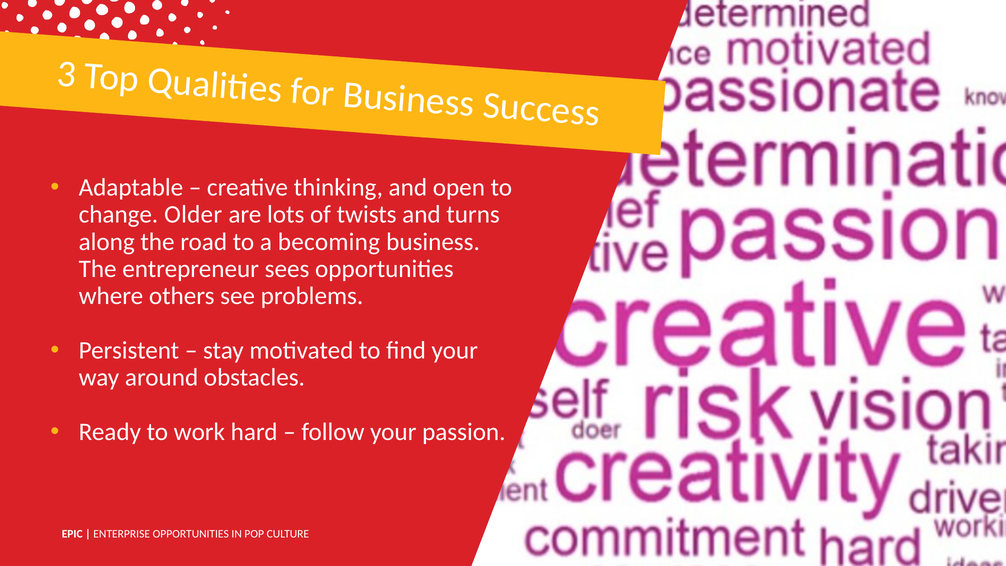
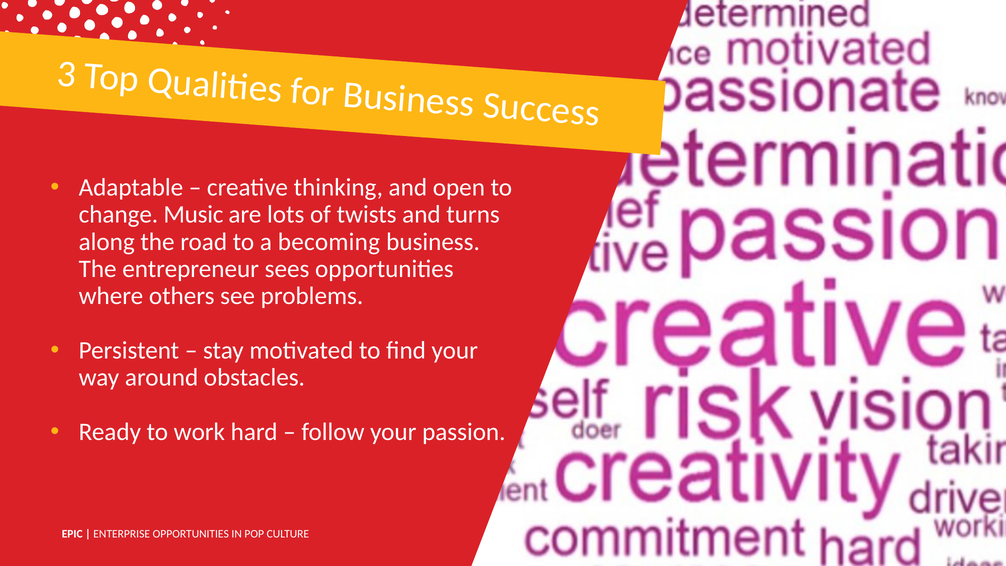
Older: Older -> Music
